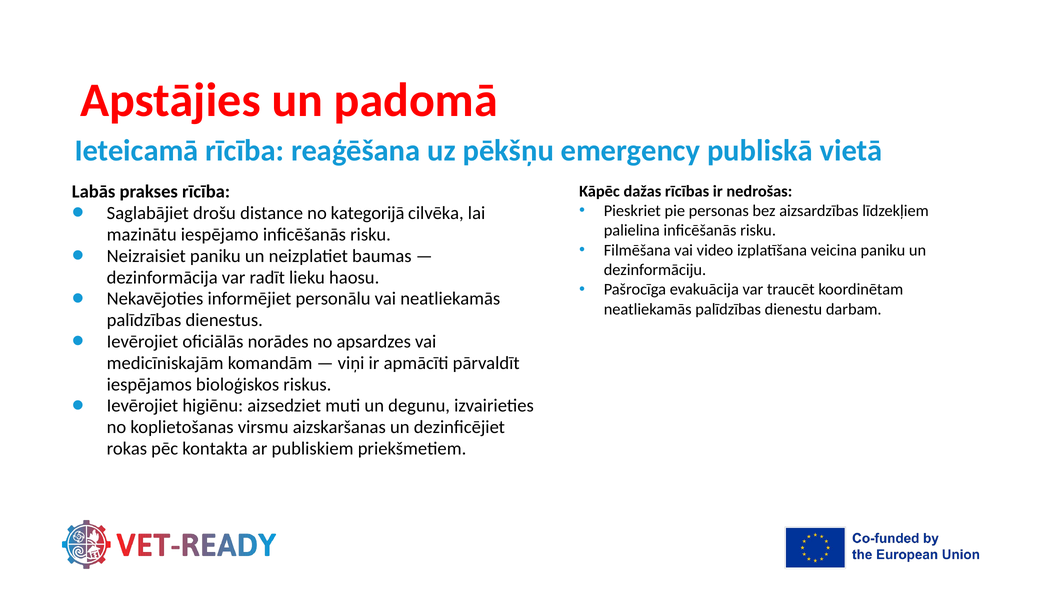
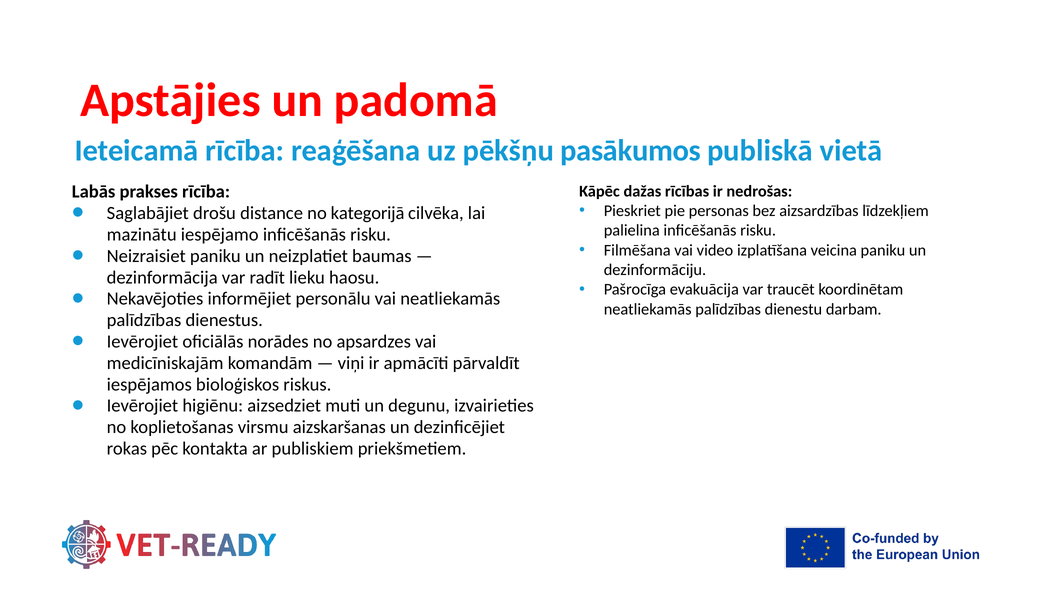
emergency: emergency -> pasākumos
